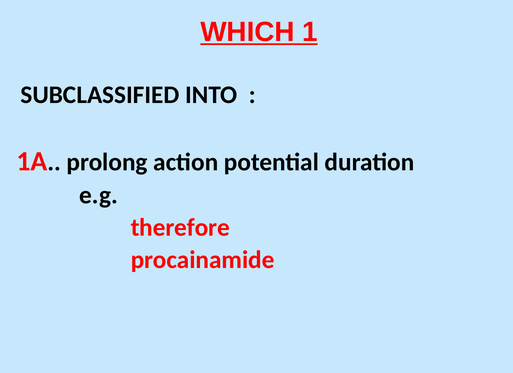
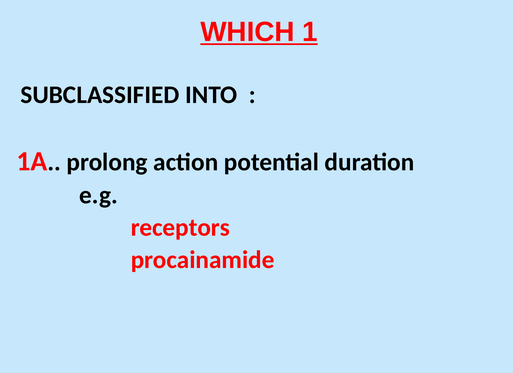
therefore: therefore -> receptors
